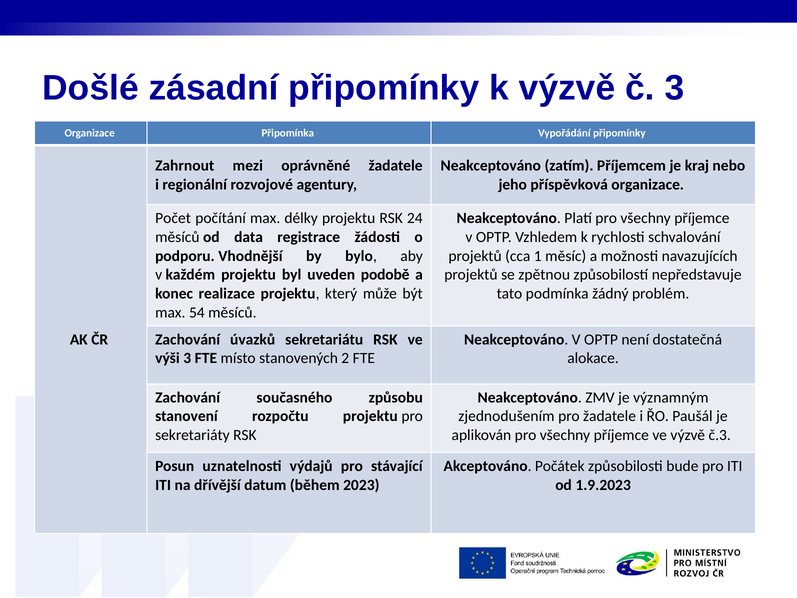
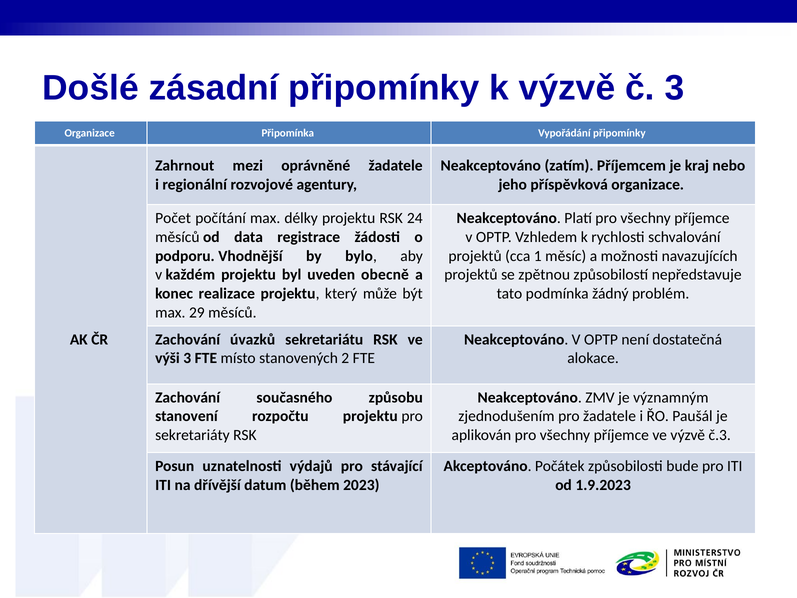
podobě: podobě -> obecně
54: 54 -> 29
